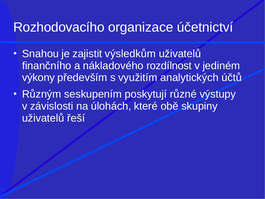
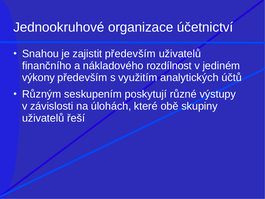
Rozhodovacího: Rozhodovacího -> Jednookruhové
zajistit výsledkům: výsledkům -> především
